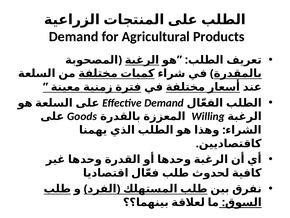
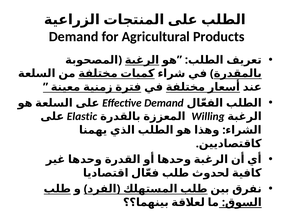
Goods: Goods -> Elastic
